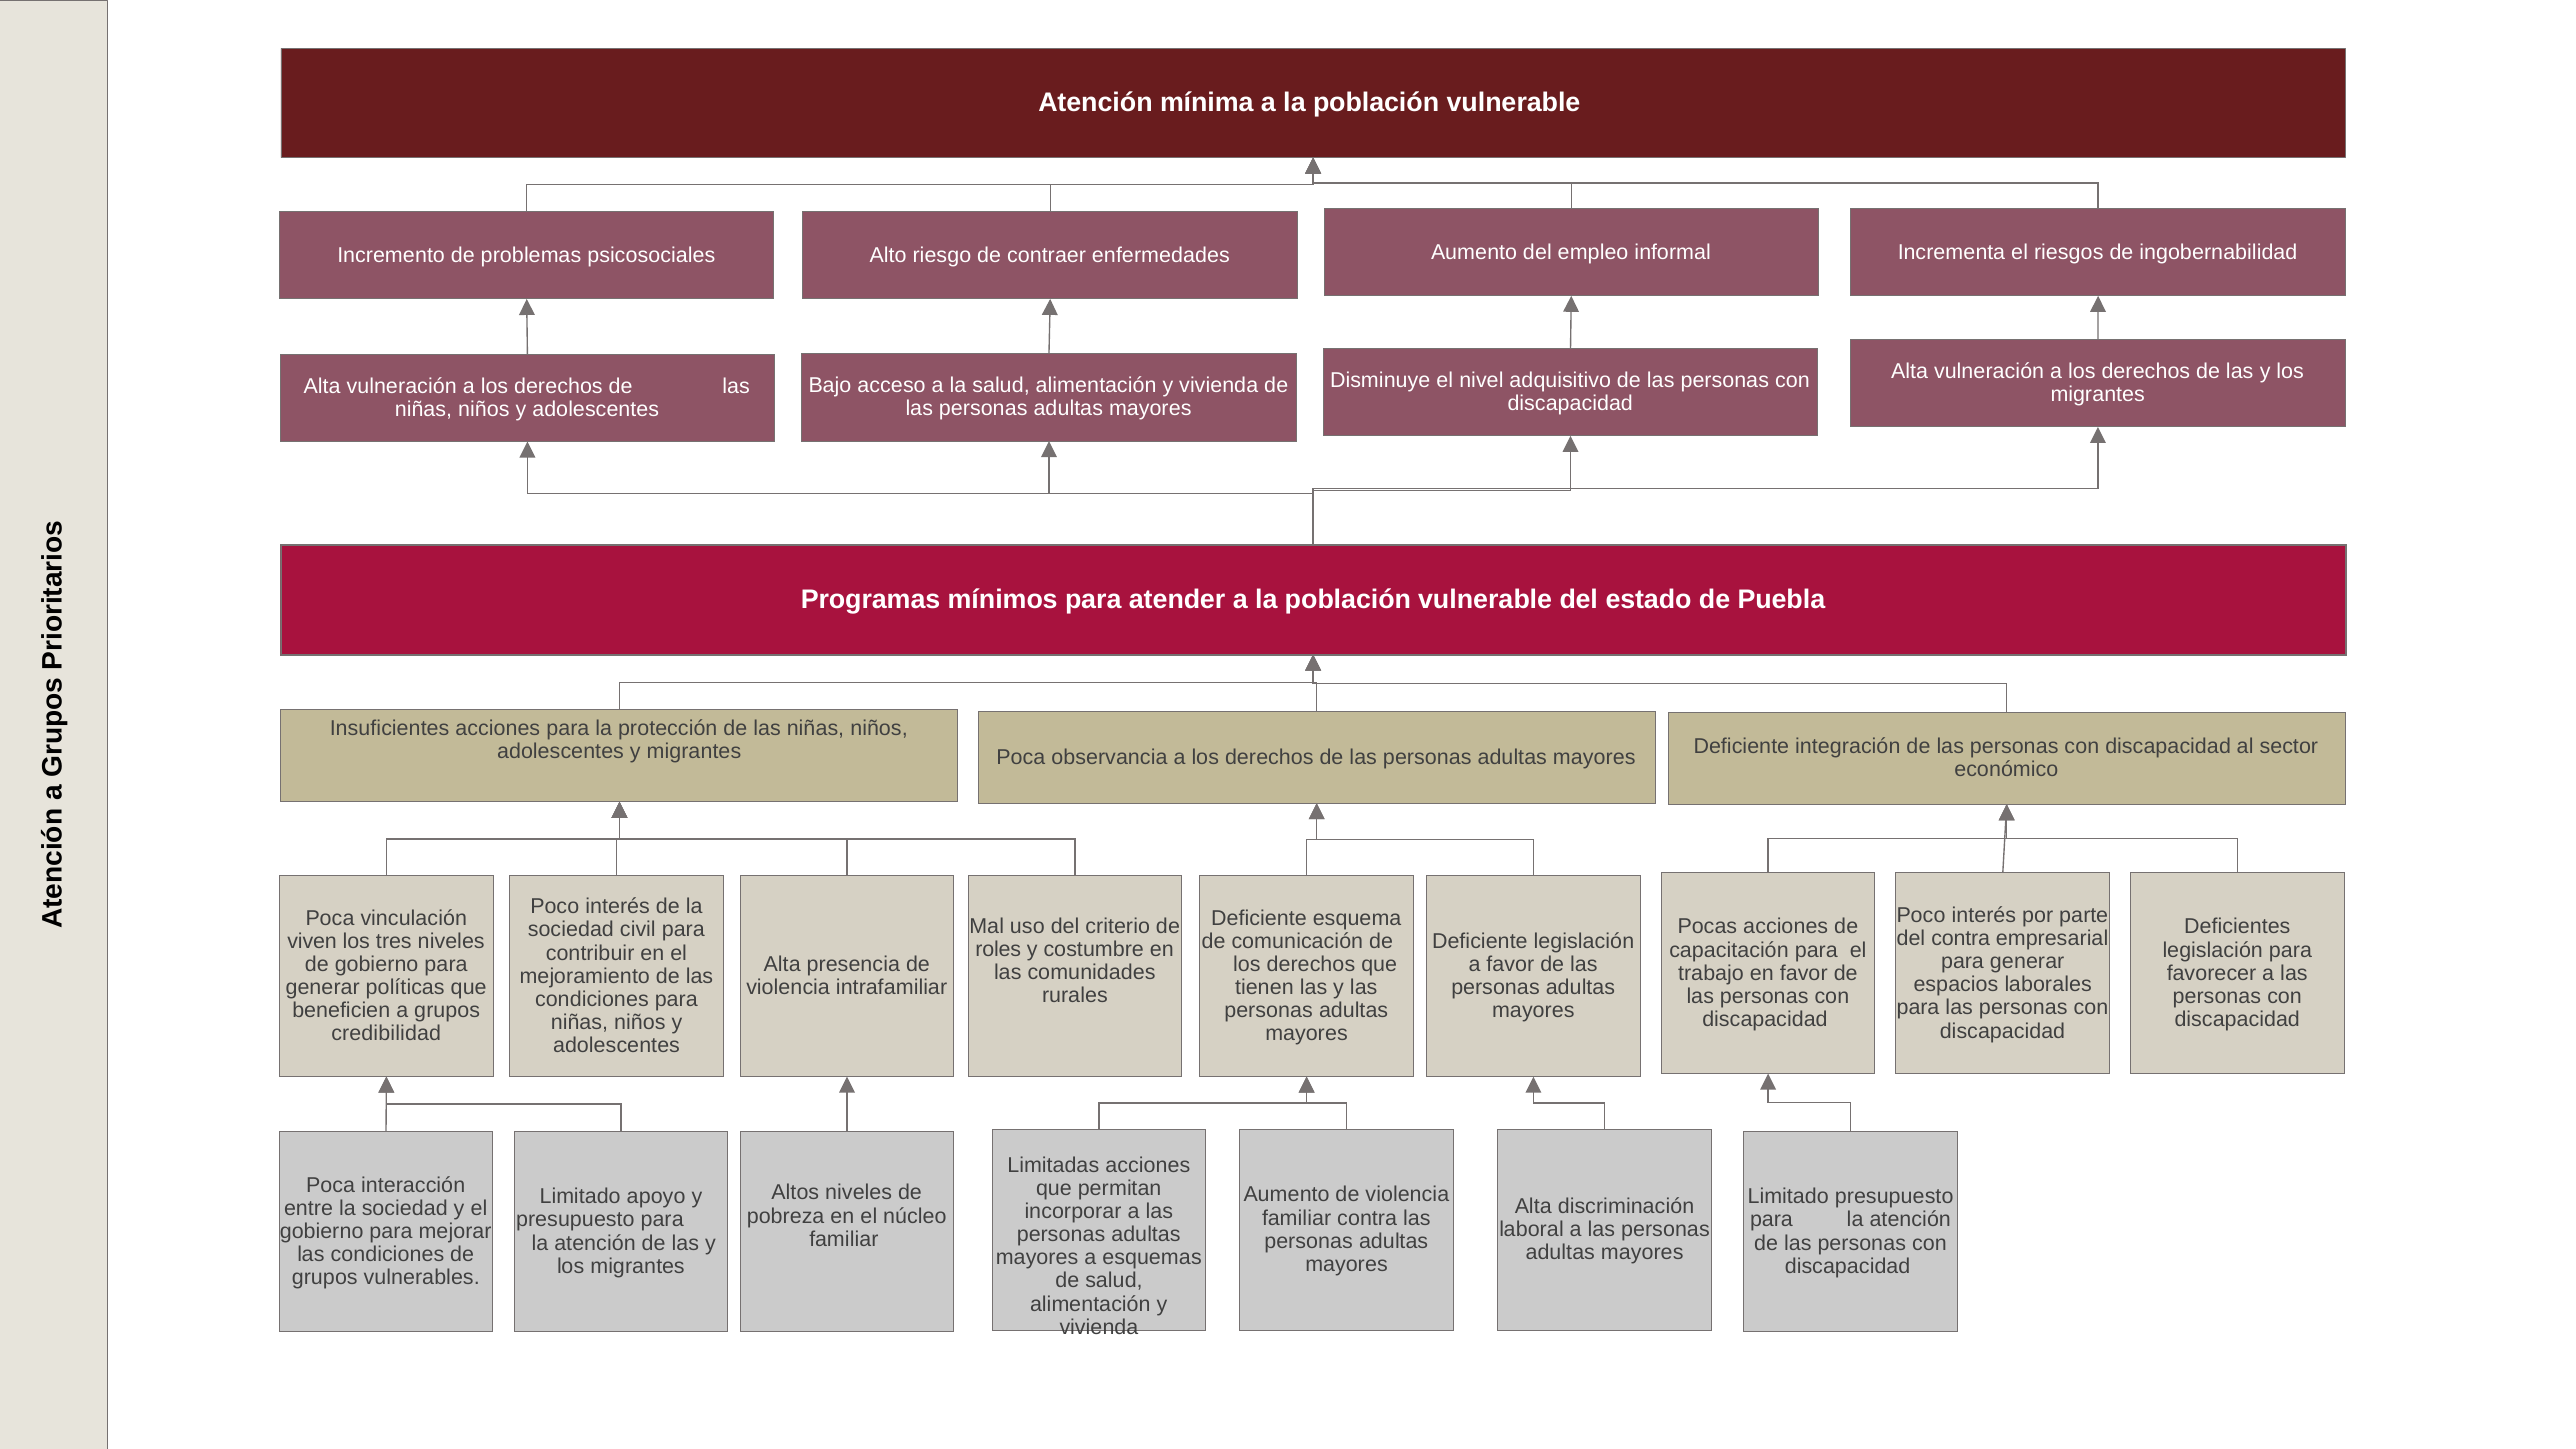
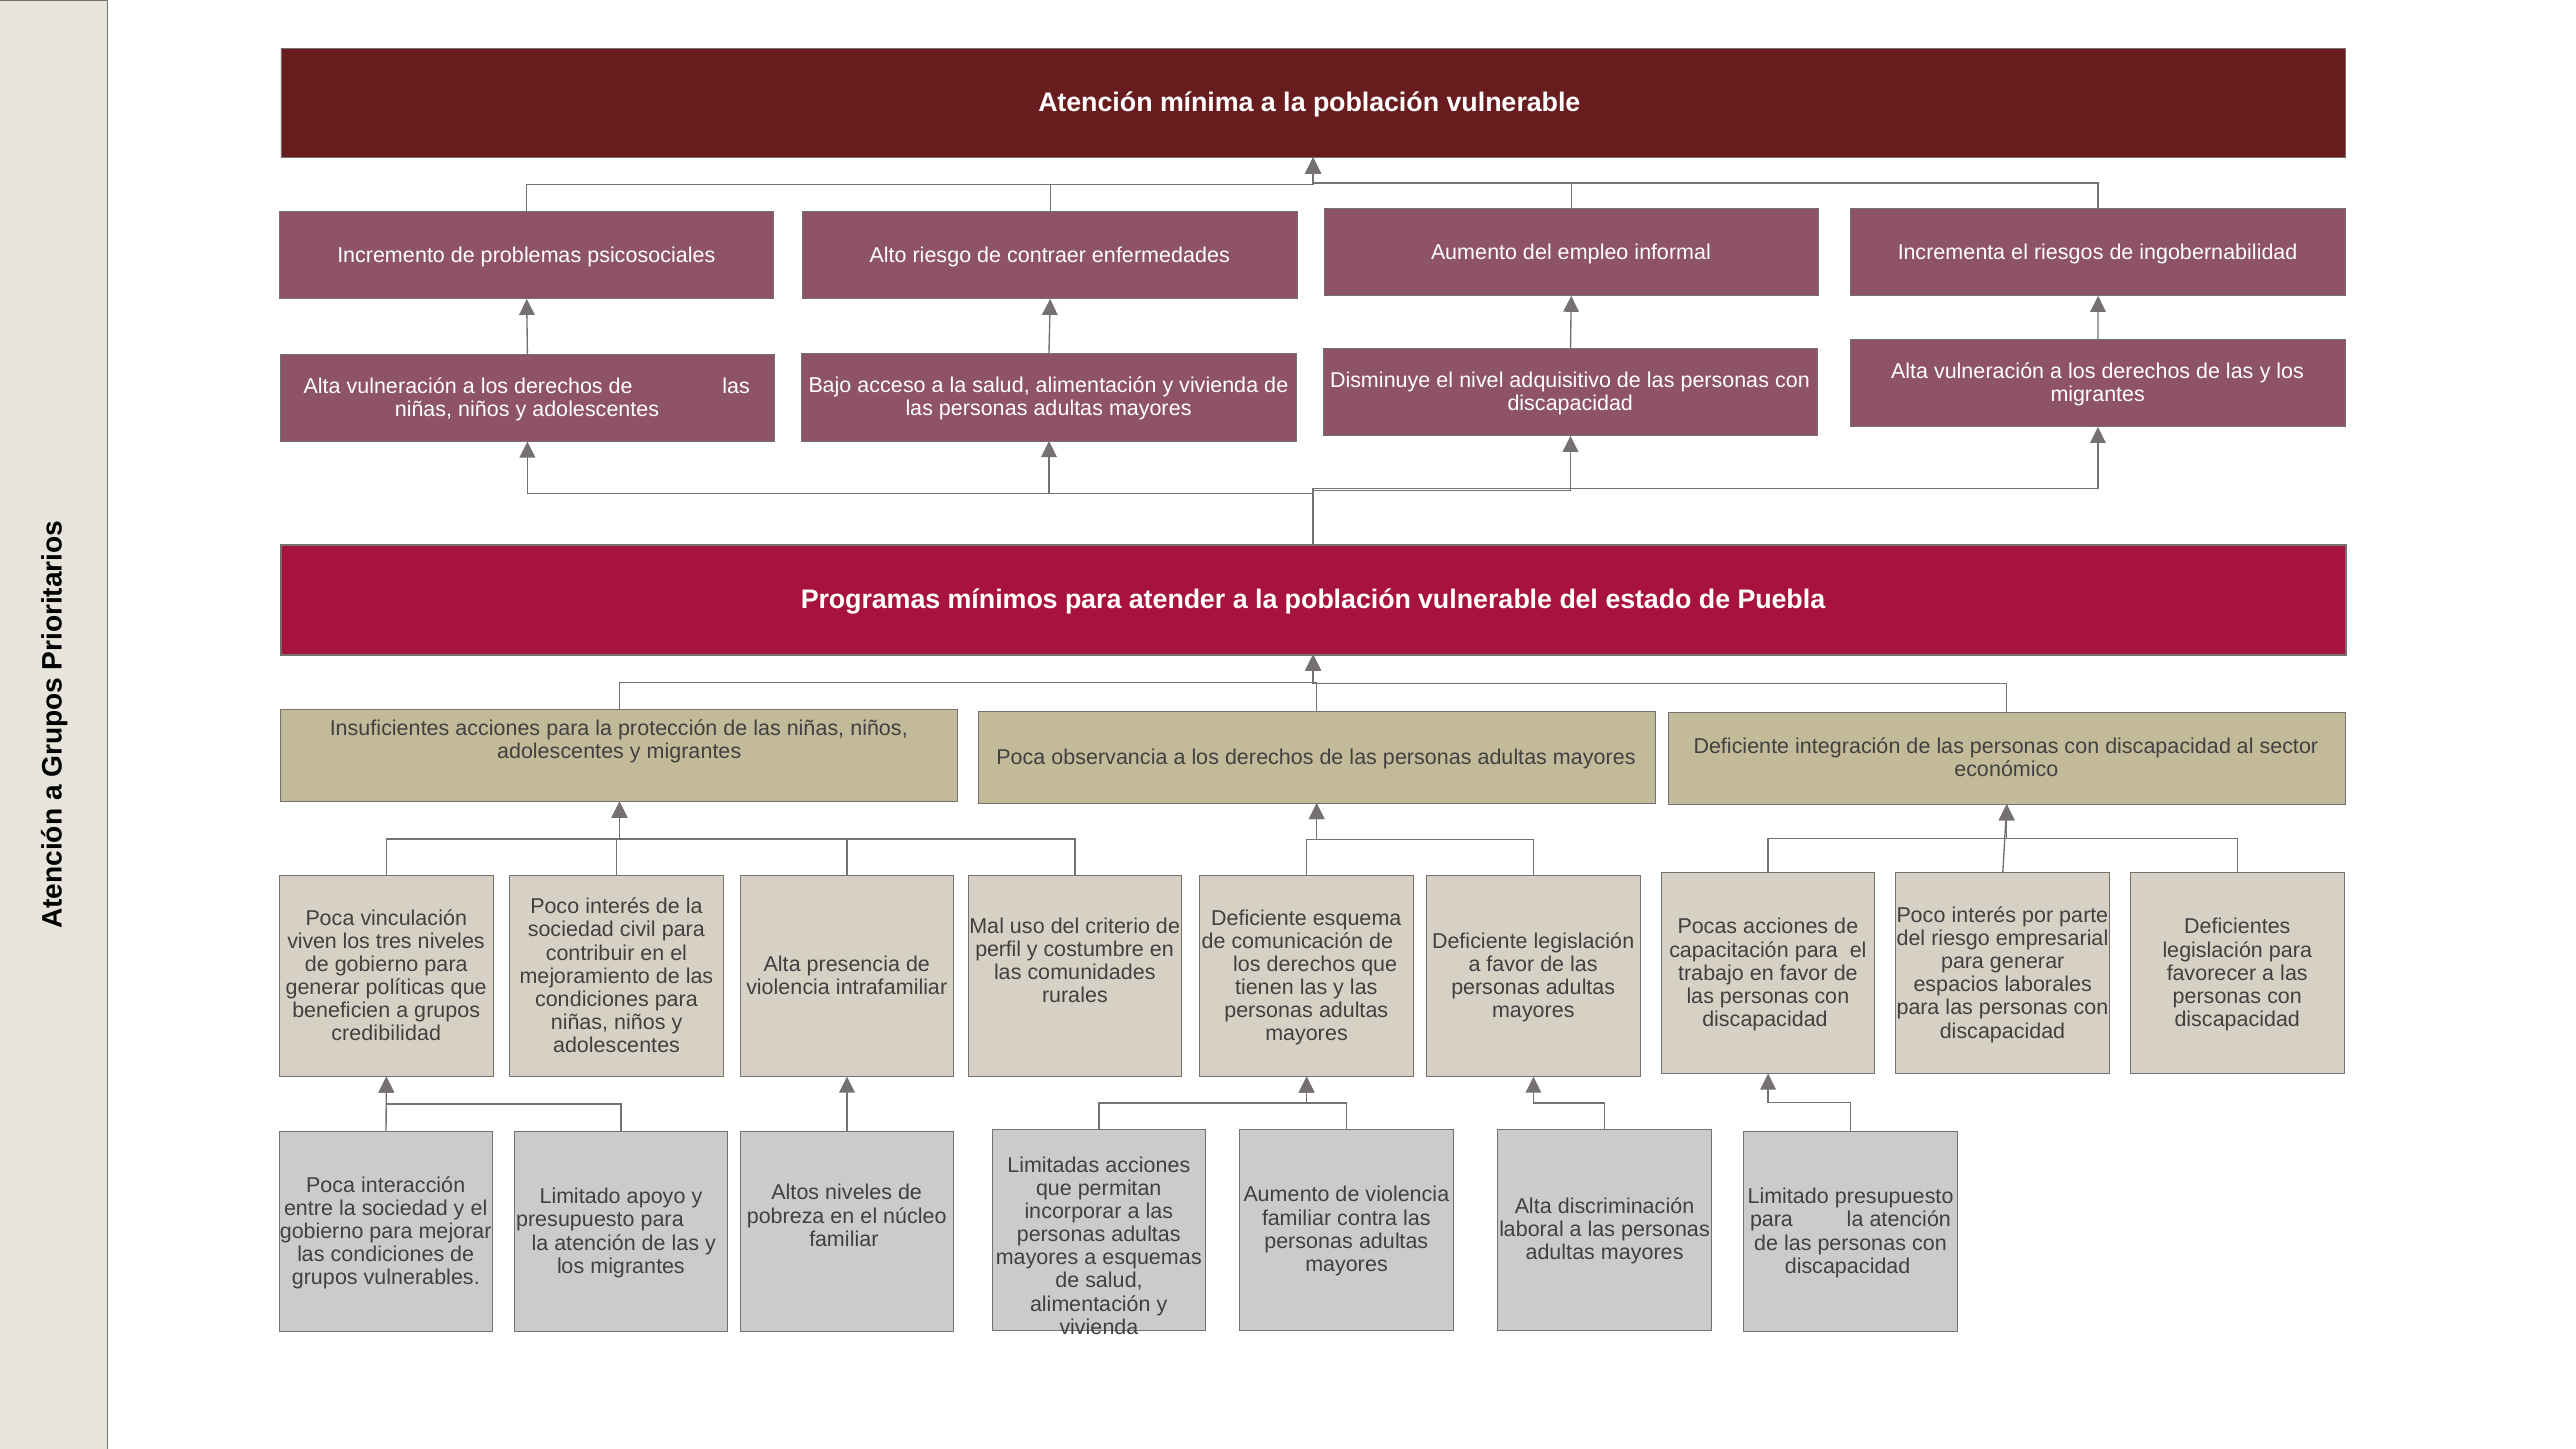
del contra: contra -> riesgo
roles: roles -> perfil
